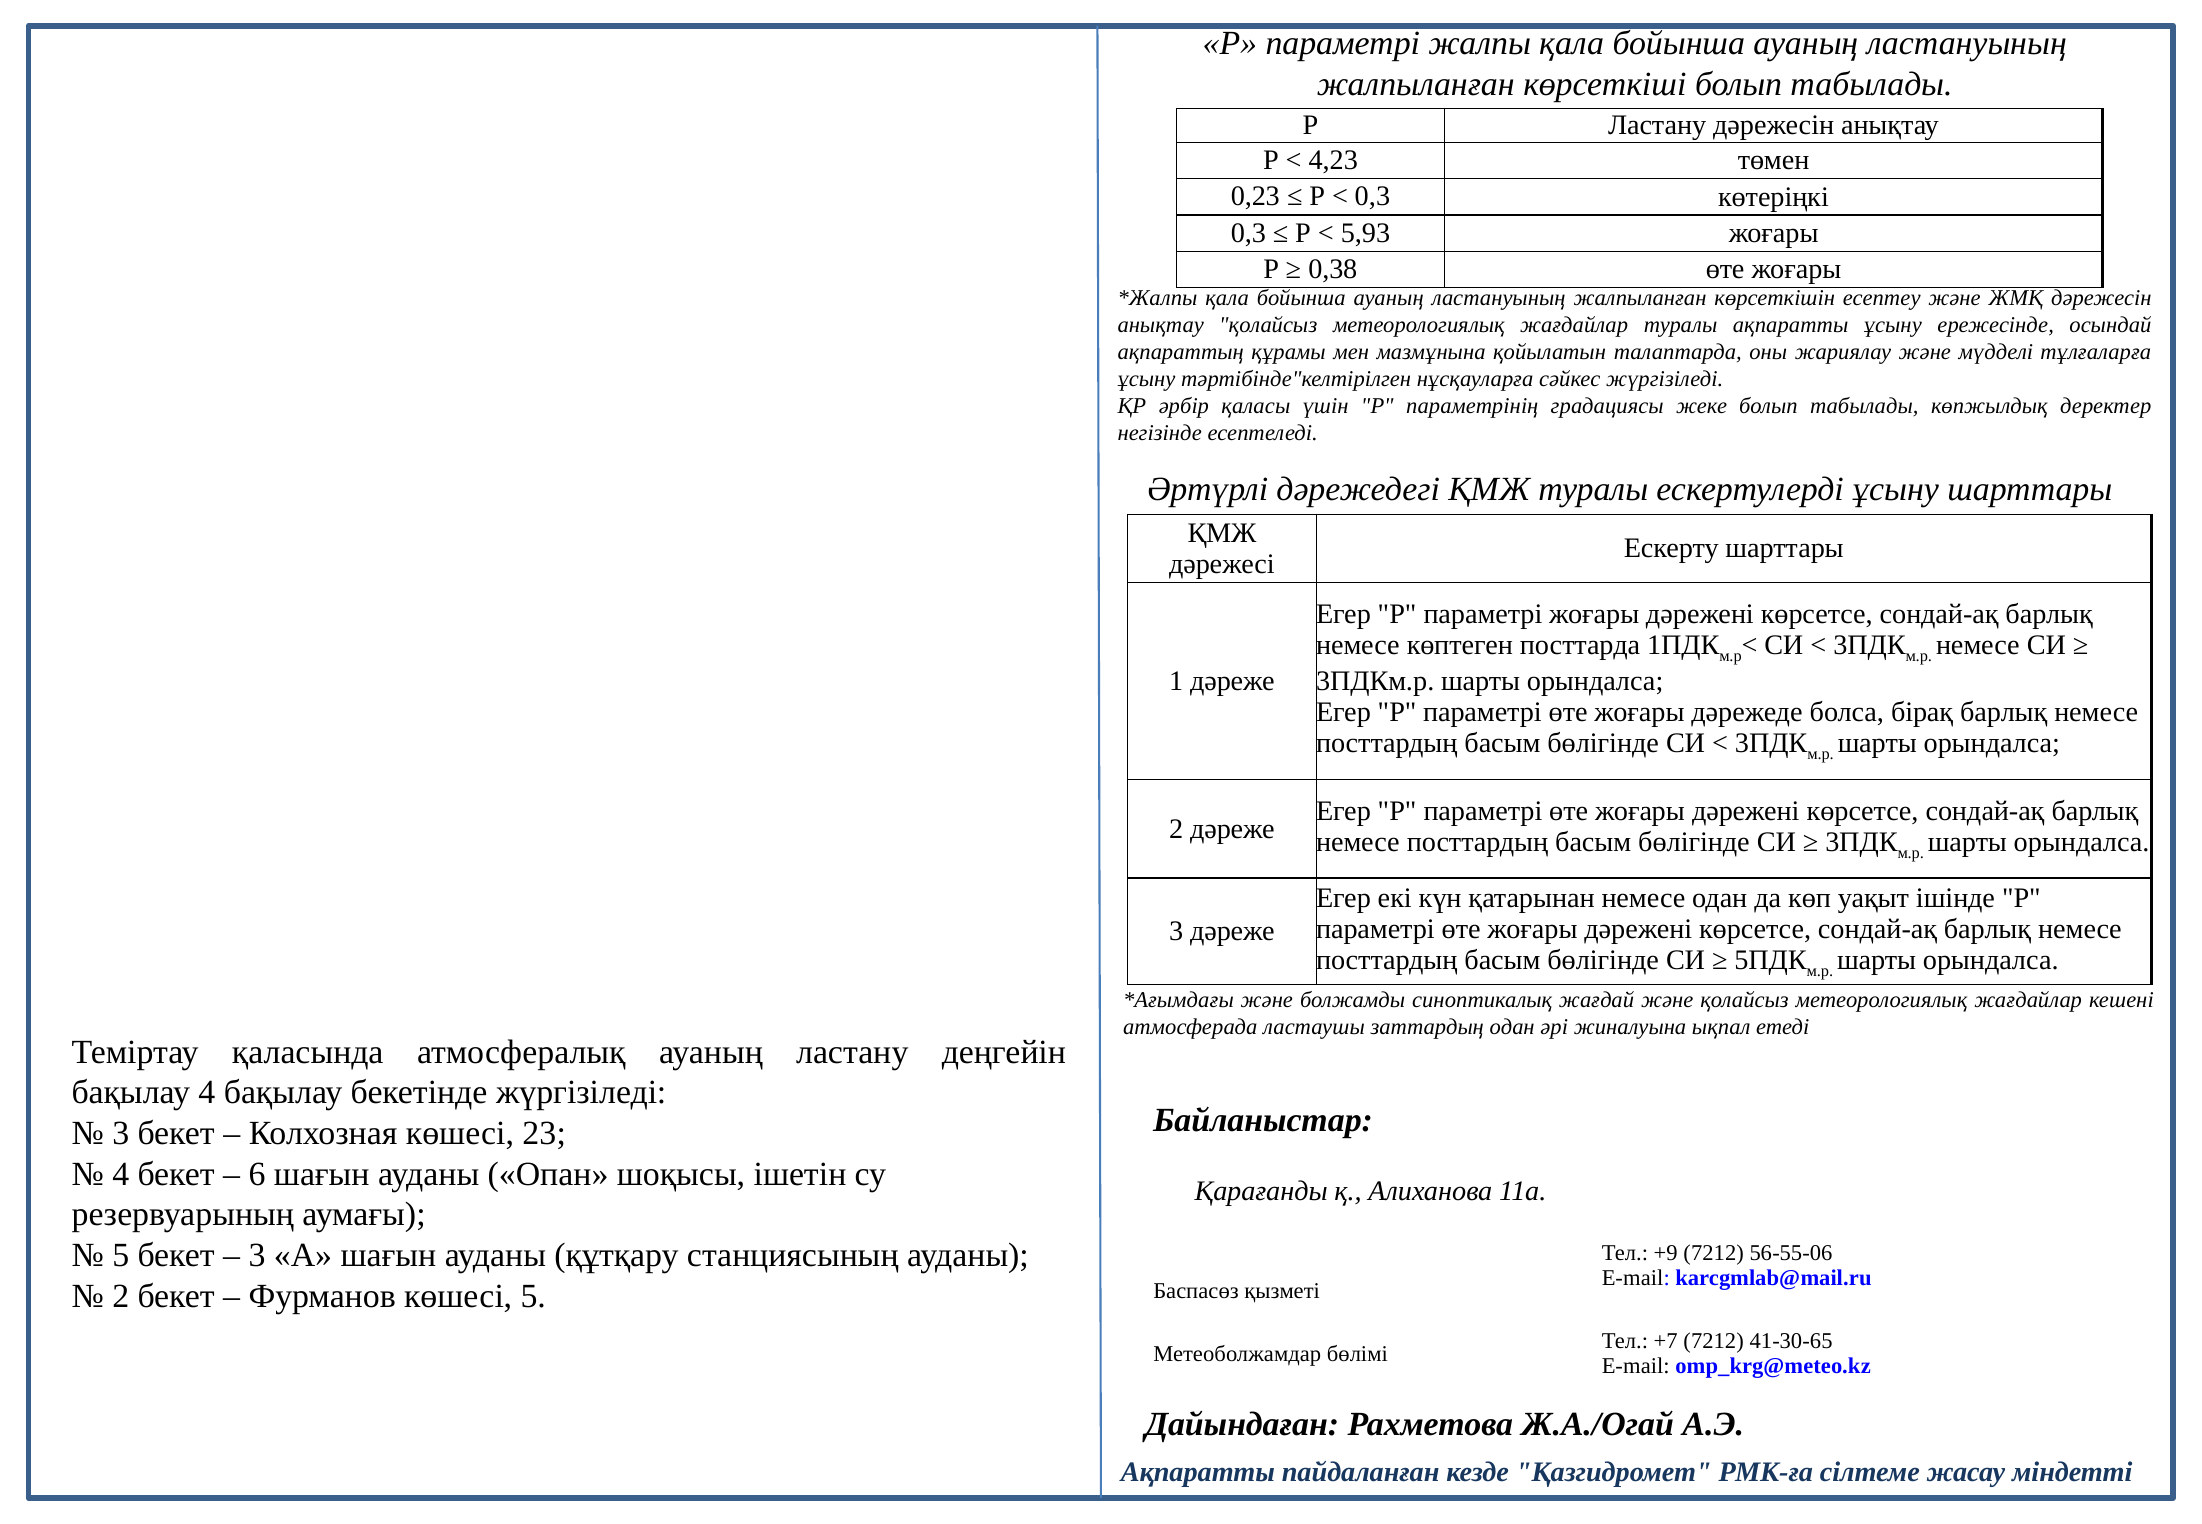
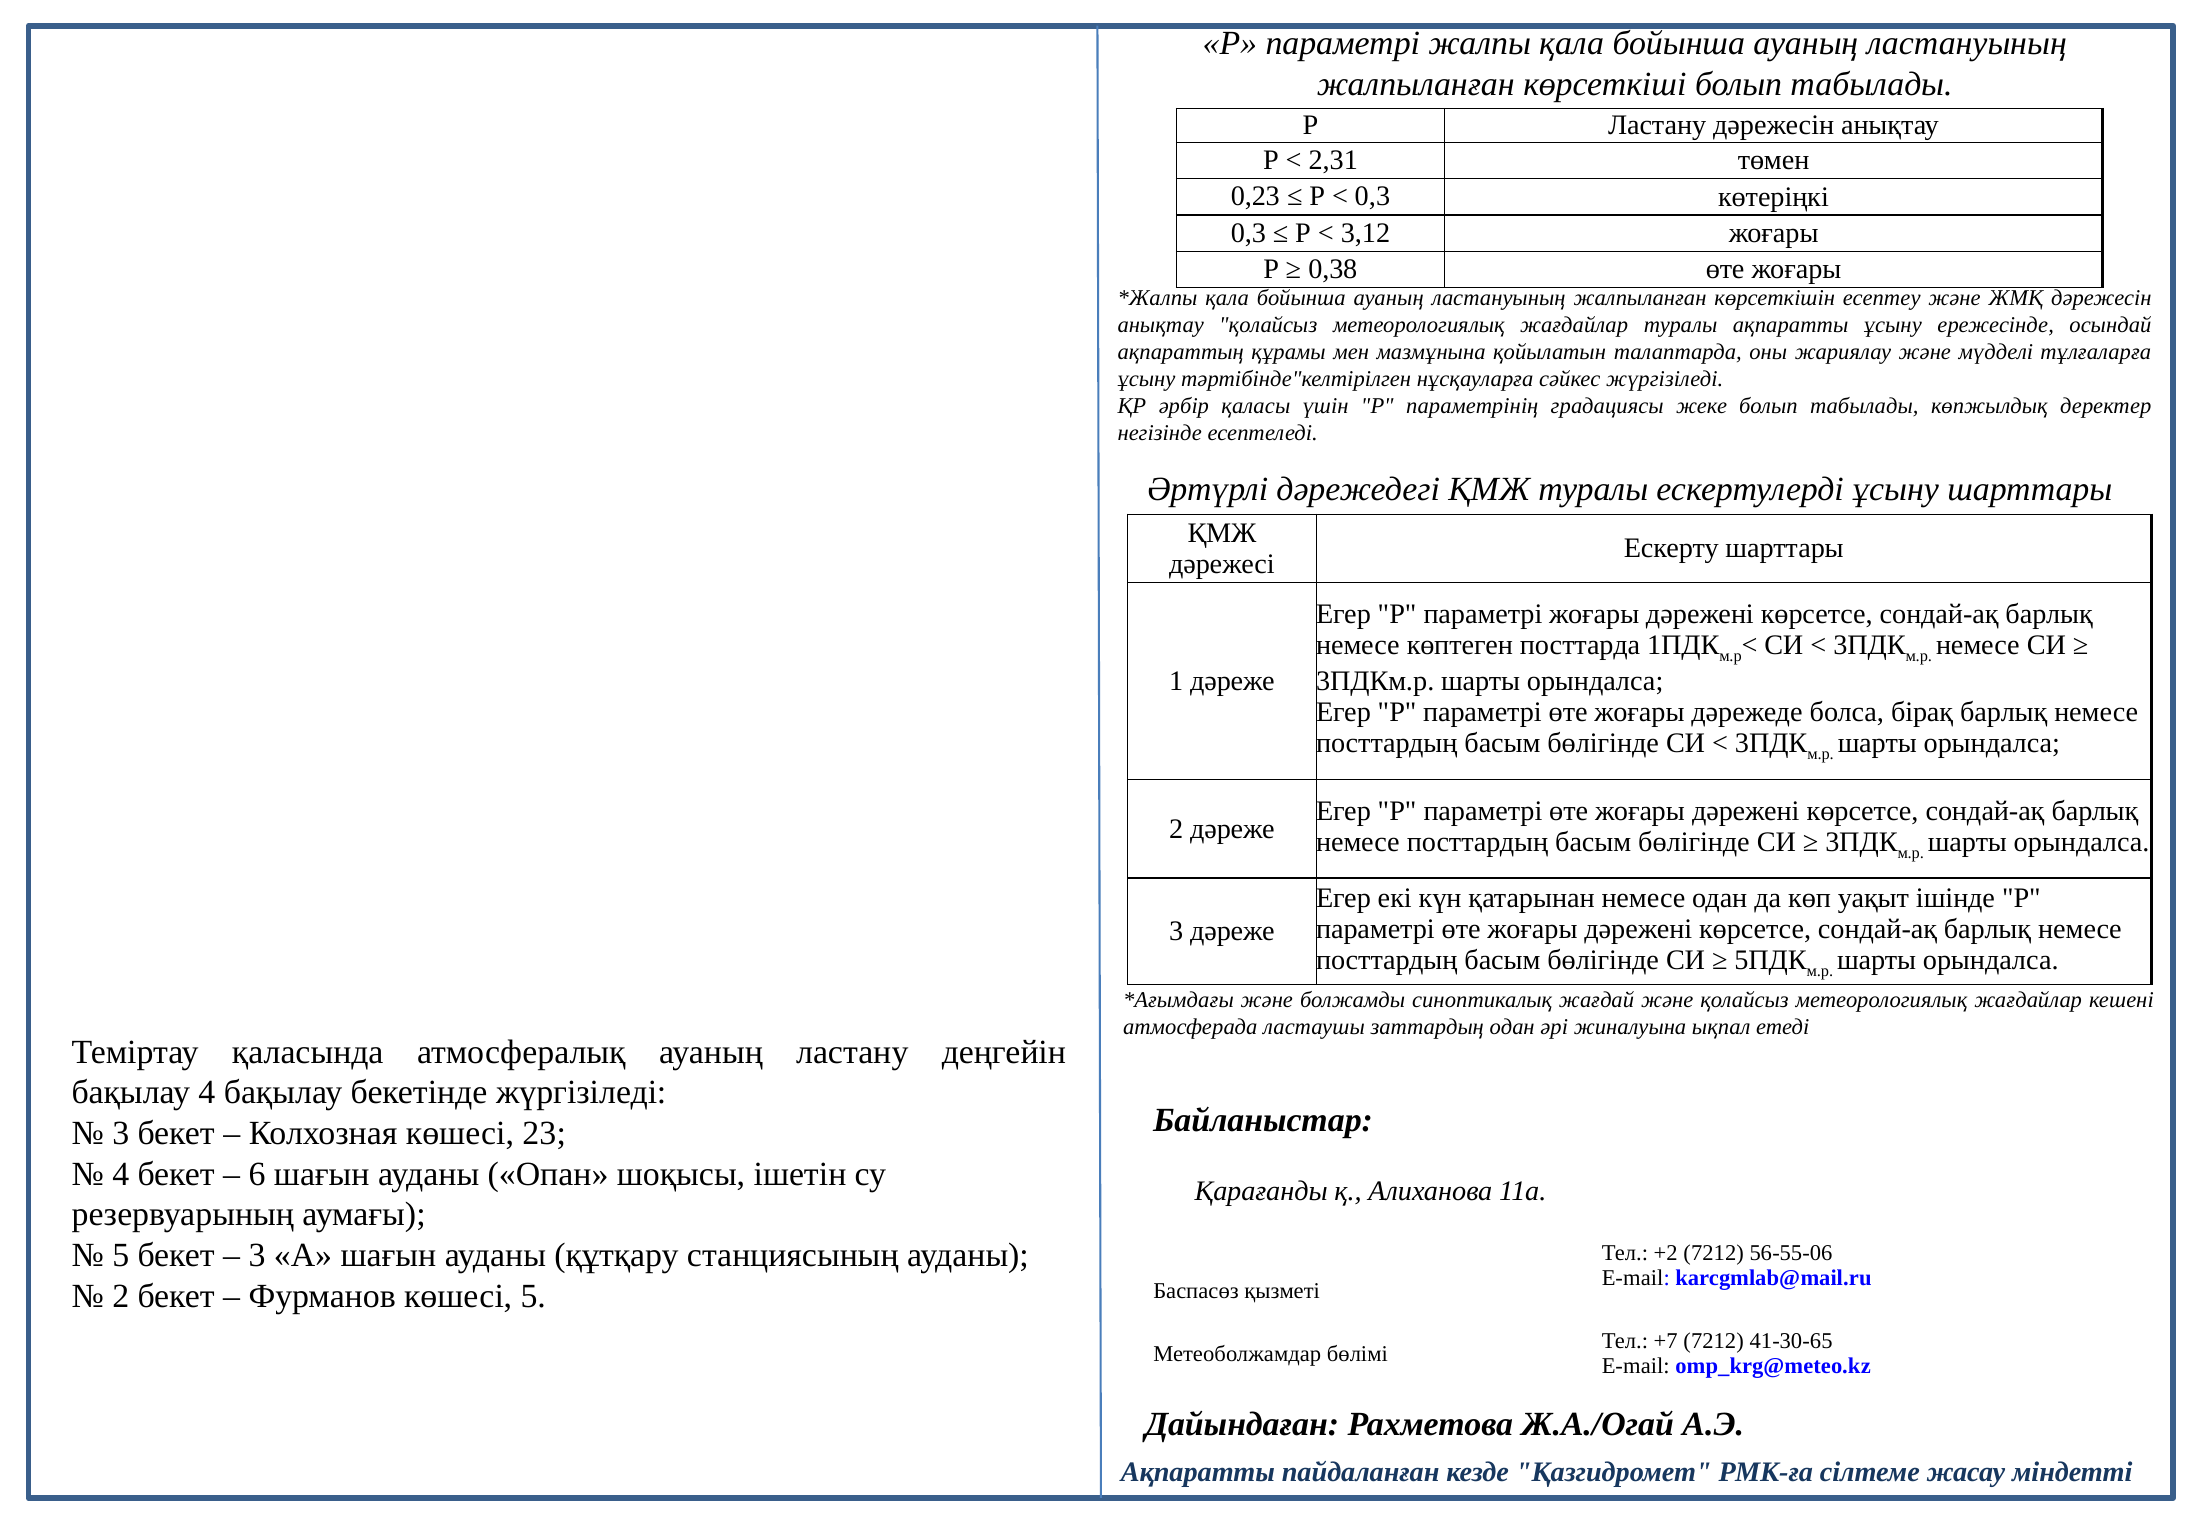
4,23: 4,23 -> 2,31
5,93: 5,93 -> 3,12
+9: +9 -> +2
